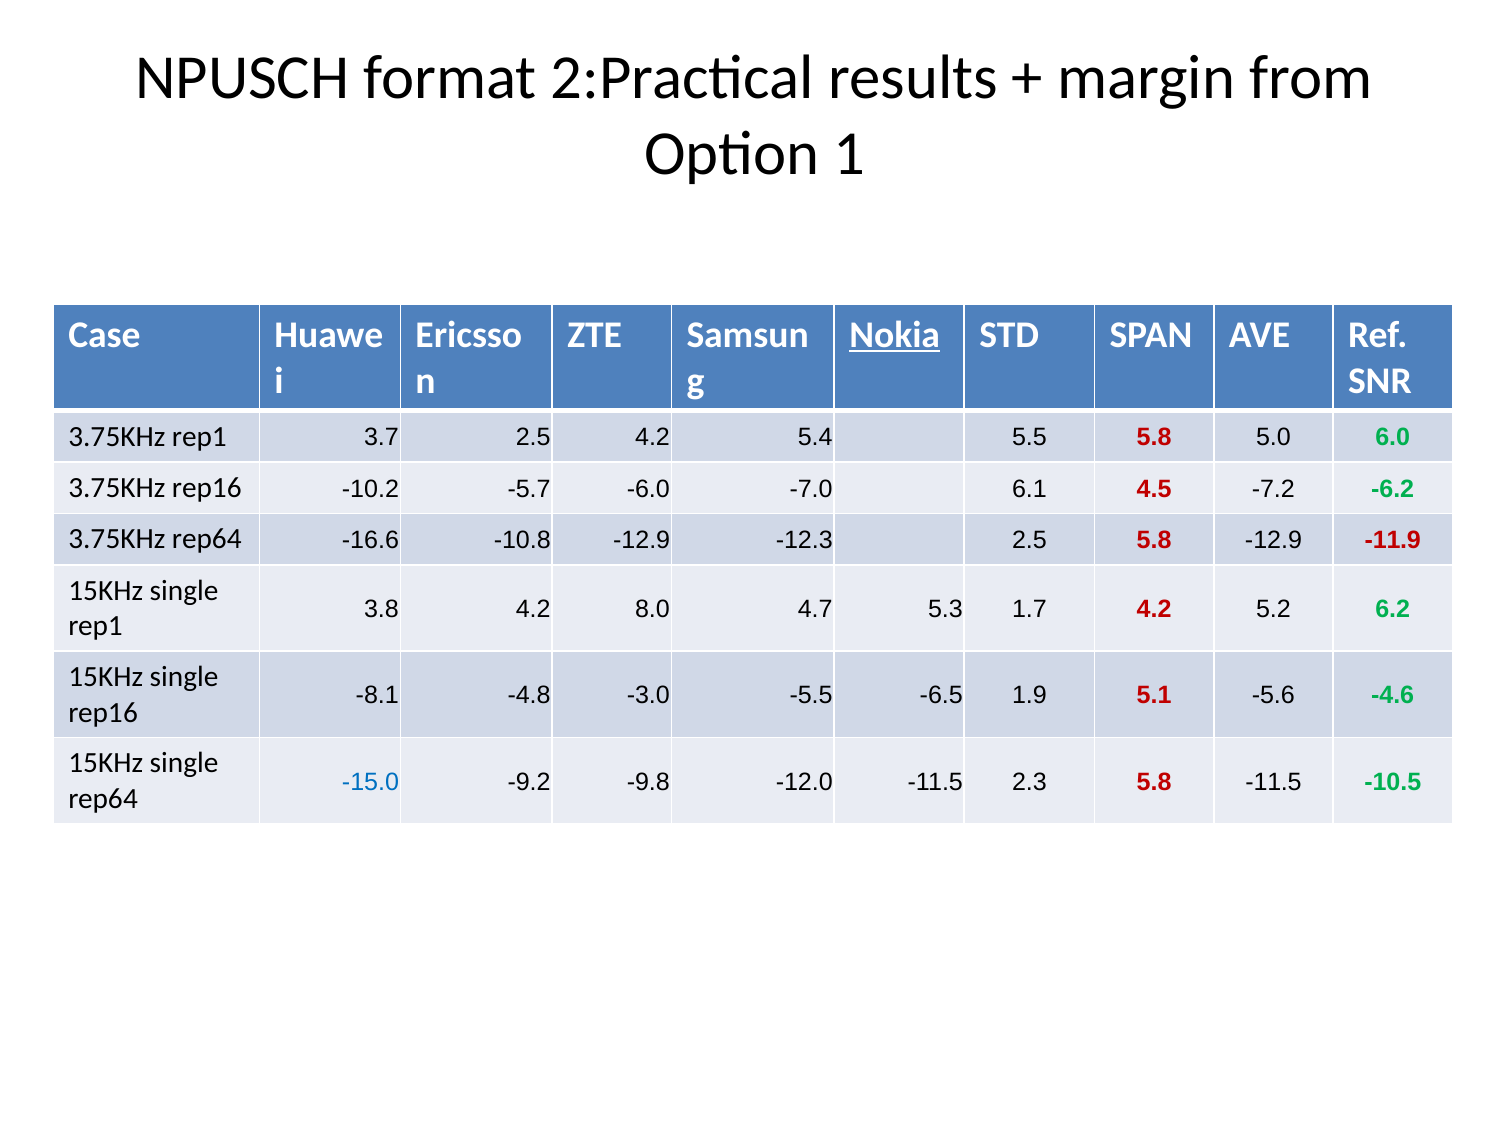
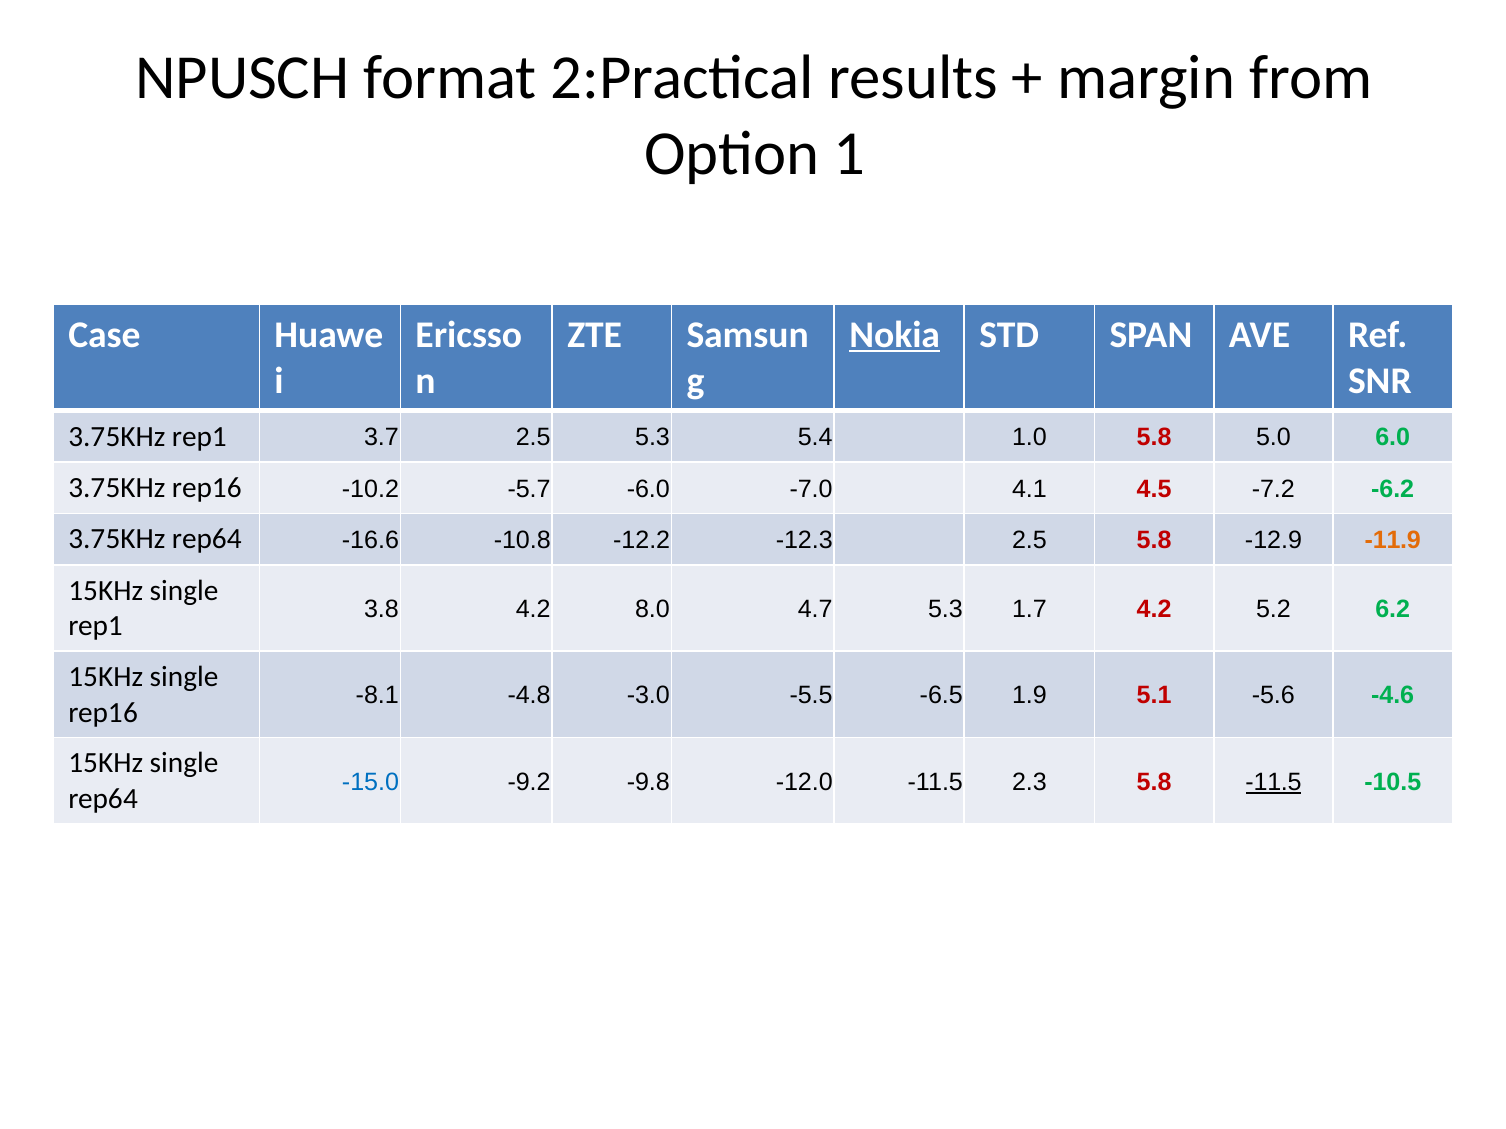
2.5 4.2: 4.2 -> 5.3
5.5: 5.5 -> 1.0
6.1: 6.1 -> 4.1
-10.8 -12.9: -12.9 -> -12.2
-11.9 colour: red -> orange
-11.5 at (1274, 782) underline: none -> present
